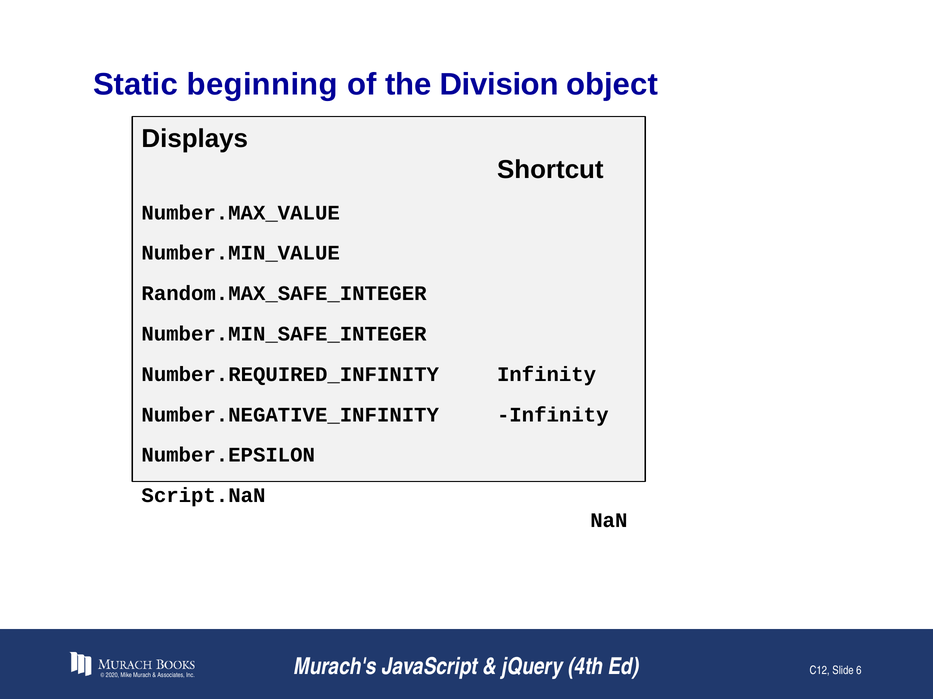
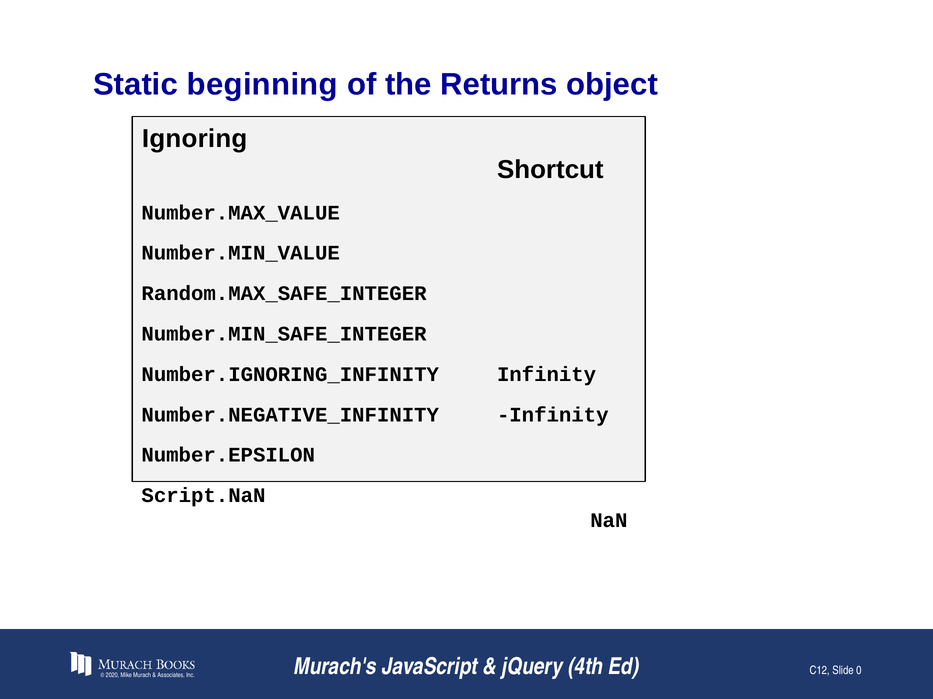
Division: Division -> Returns
Displays: Displays -> Ignoring
Number.REQUIRED_INFINITY: Number.REQUIRED_INFINITY -> Number.IGNORING_INFINITY
6: 6 -> 0
